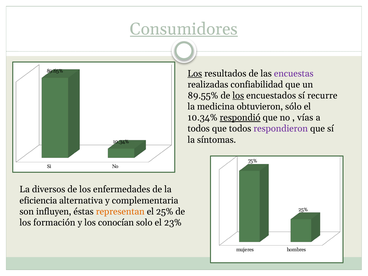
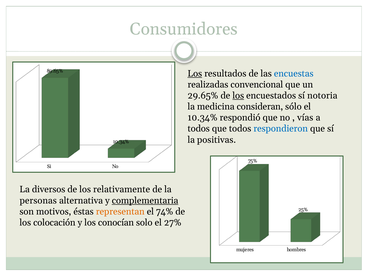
Consumidores underline: present -> none
encuestas colour: purple -> blue
confiabilidad: confiabilidad -> convencional
89.55%: 89.55% -> 29.65%
recurre: recurre -> notoria
obtuvieron: obtuvieron -> consideran
respondió underline: present -> none
respondieron colour: purple -> blue
síntomas: síntomas -> positivas
enfermedades: enfermedades -> relativamente
eficiencia: eficiencia -> personas
complementaria underline: none -> present
influyen: influyen -> motivos
el 25%: 25% -> 74%
formación: formación -> colocación
23%: 23% -> 27%
